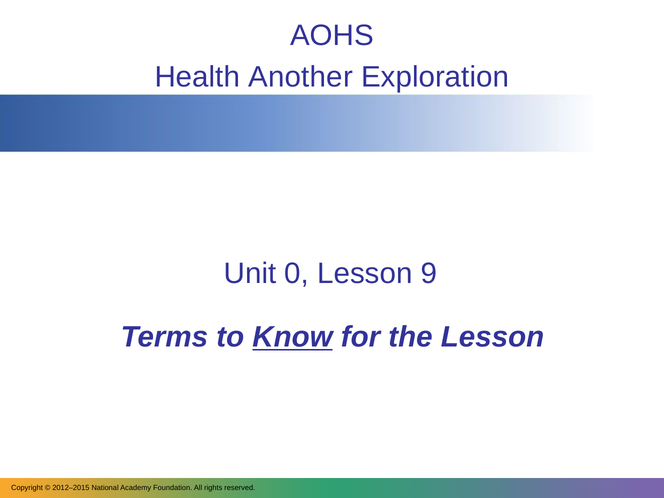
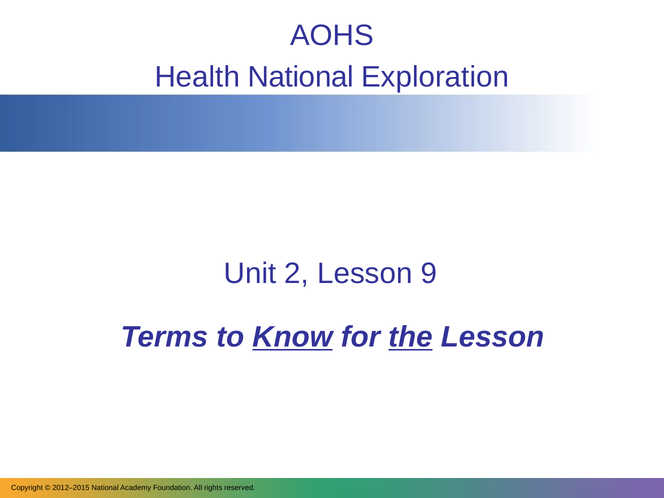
Health Another: Another -> National
0: 0 -> 2
the underline: none -> present
